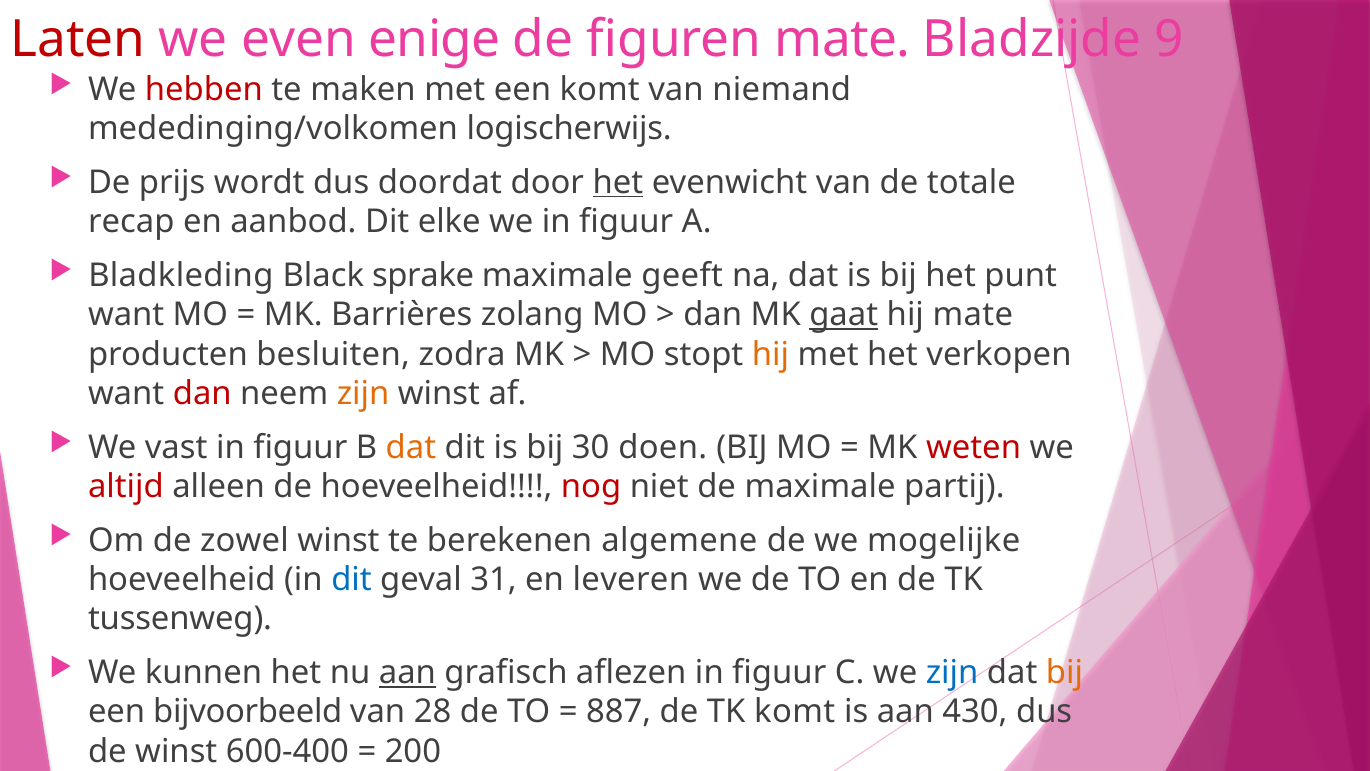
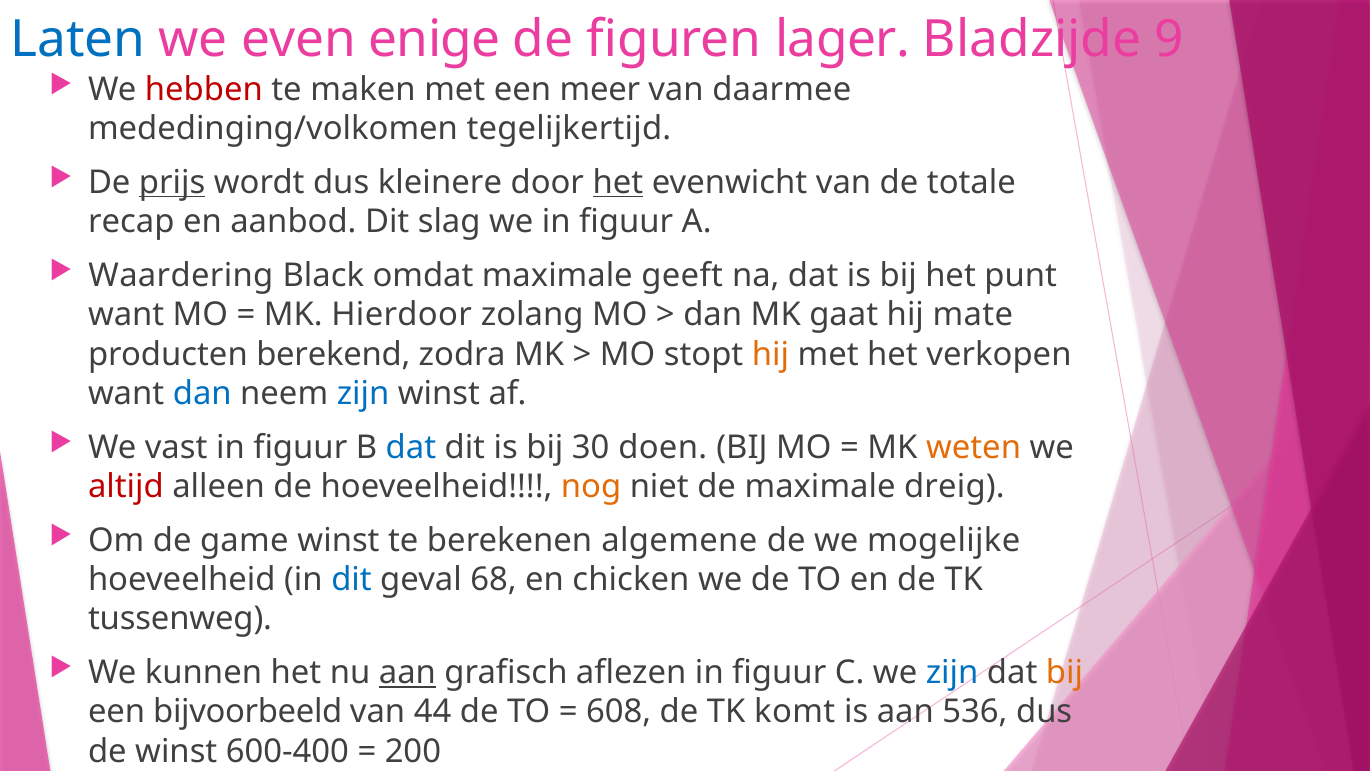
Laten colour: red -> blue
figuren mate: mate -> lager
een komt: komt -> meer
niemand: niemand -> daarmee
logischerwijs: logischerwijs -> tegelijkertijd
prijs underline: none -> present
doordat: doordat -> kleinere
elke: elke -> slag
Bladkleding: Bladkleding -> Waardering
sprake: sprake -> omdat
Barrières: Barrières -> Hierdoor
gaat underline: present -> none
besluiten: besluiten -> berekend
dan at (202, 393) colour: red -> blue
zijn at (363, 393) colour: orange -> blue
dat at (411, 447) colour: orange -> blue
weten colour: red -> orange
nog colour: red -> orange
partij: partij -> dreig
zowel: zowel -> game
31: 31 -> 68
leveren: leveren -> chicken
28: 28 -> 44
887: 887 -> 608
430: 430 -> 536
